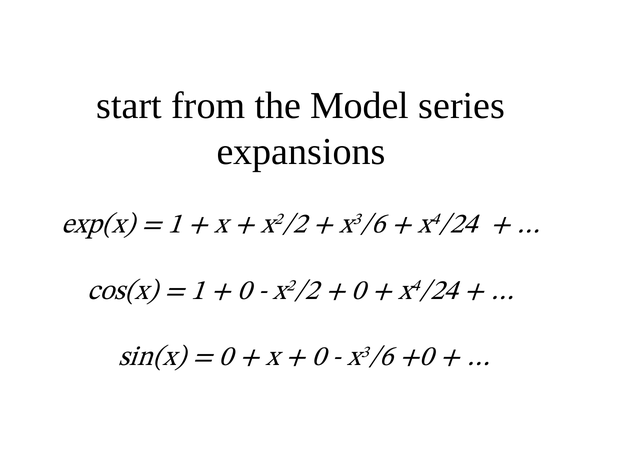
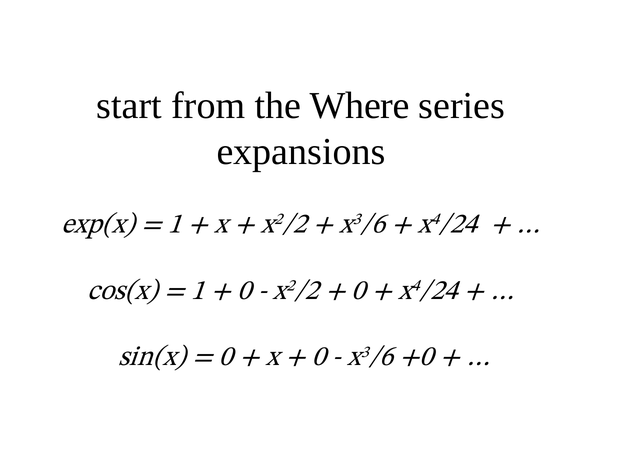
Model: Model -> Where
